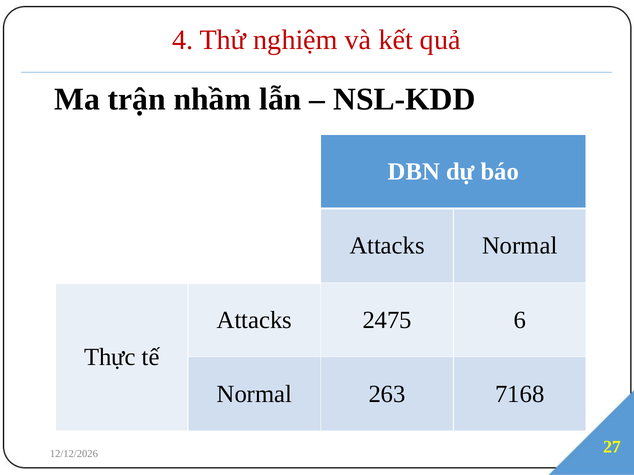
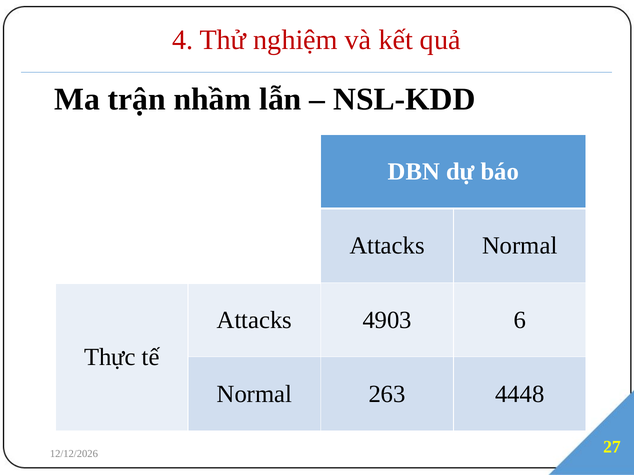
2475: 2475 -> 4903
7168: 7168 -> 4448
